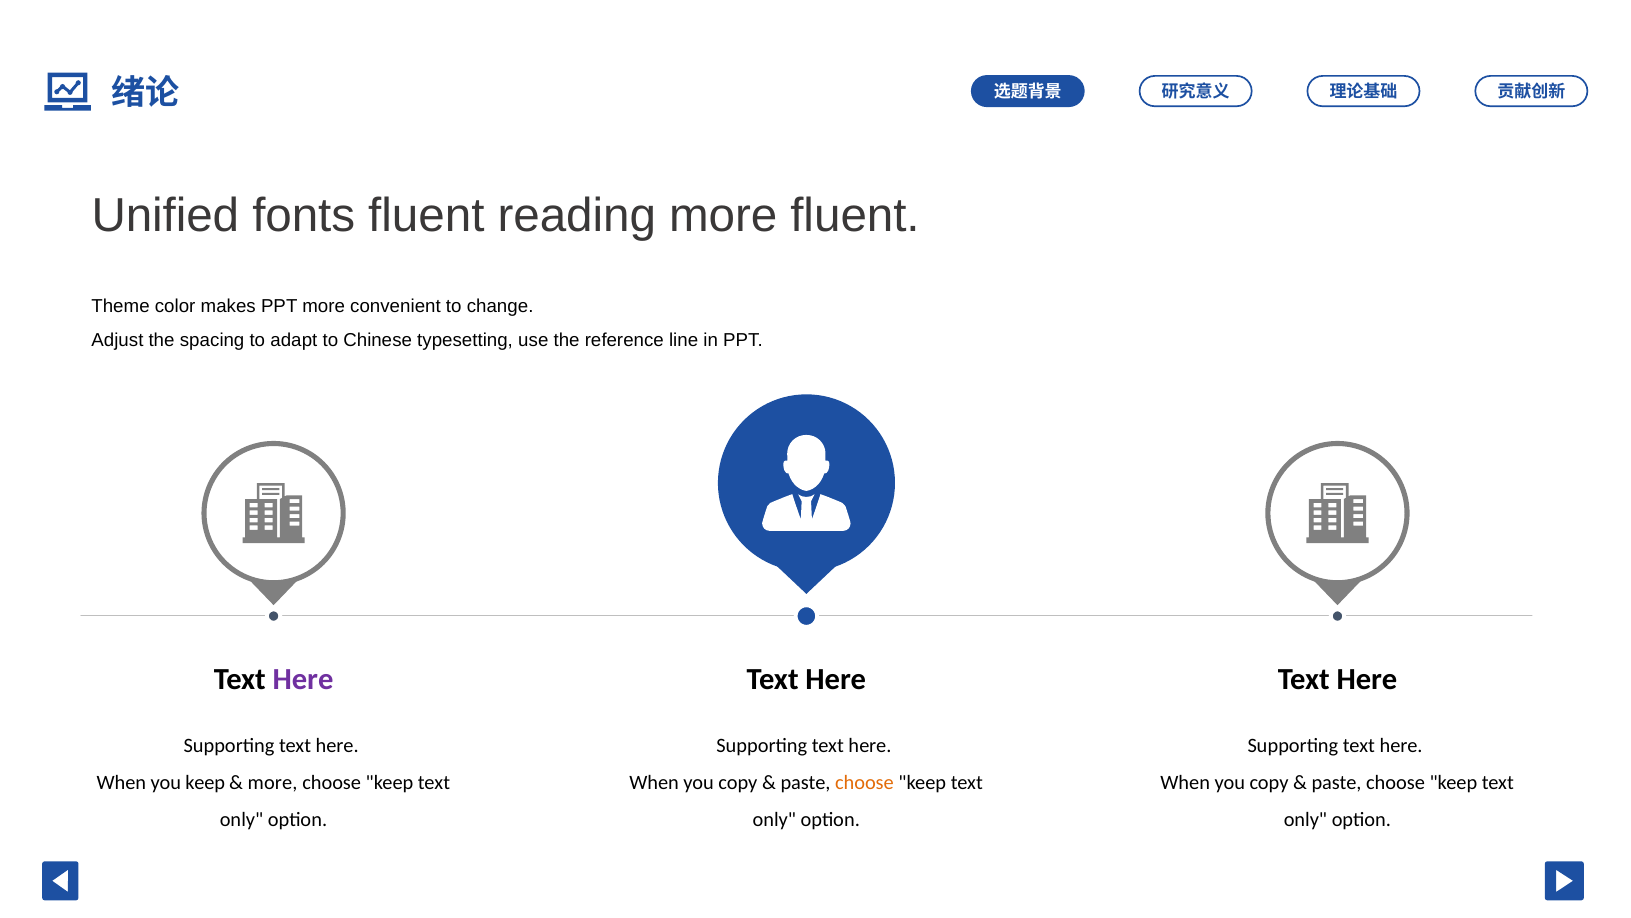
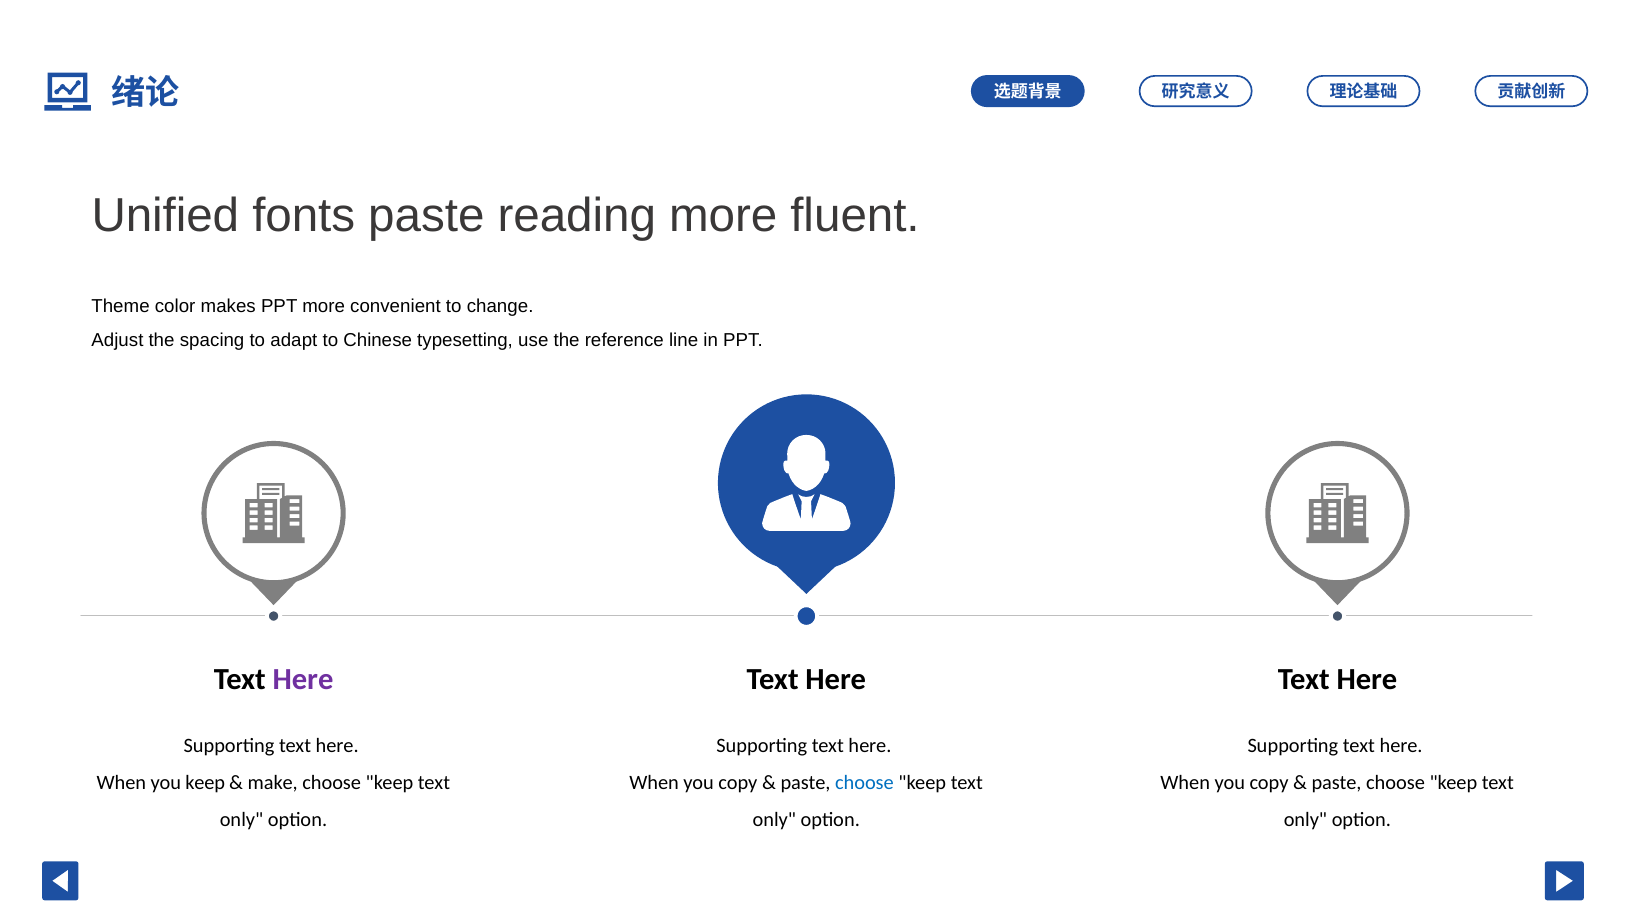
fonts fluent: fluent -> paste
more at (273, 782): more -> make
choose at (864, 782) colour: orange -> blue
